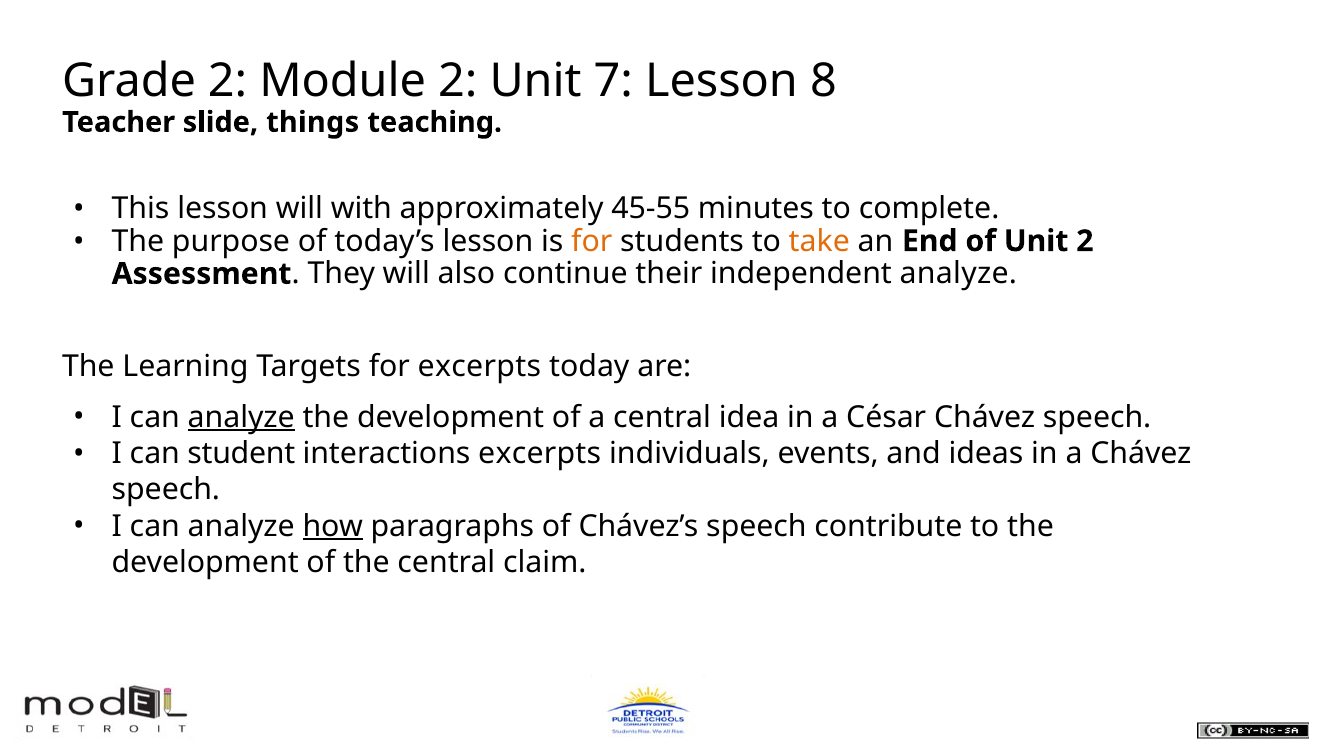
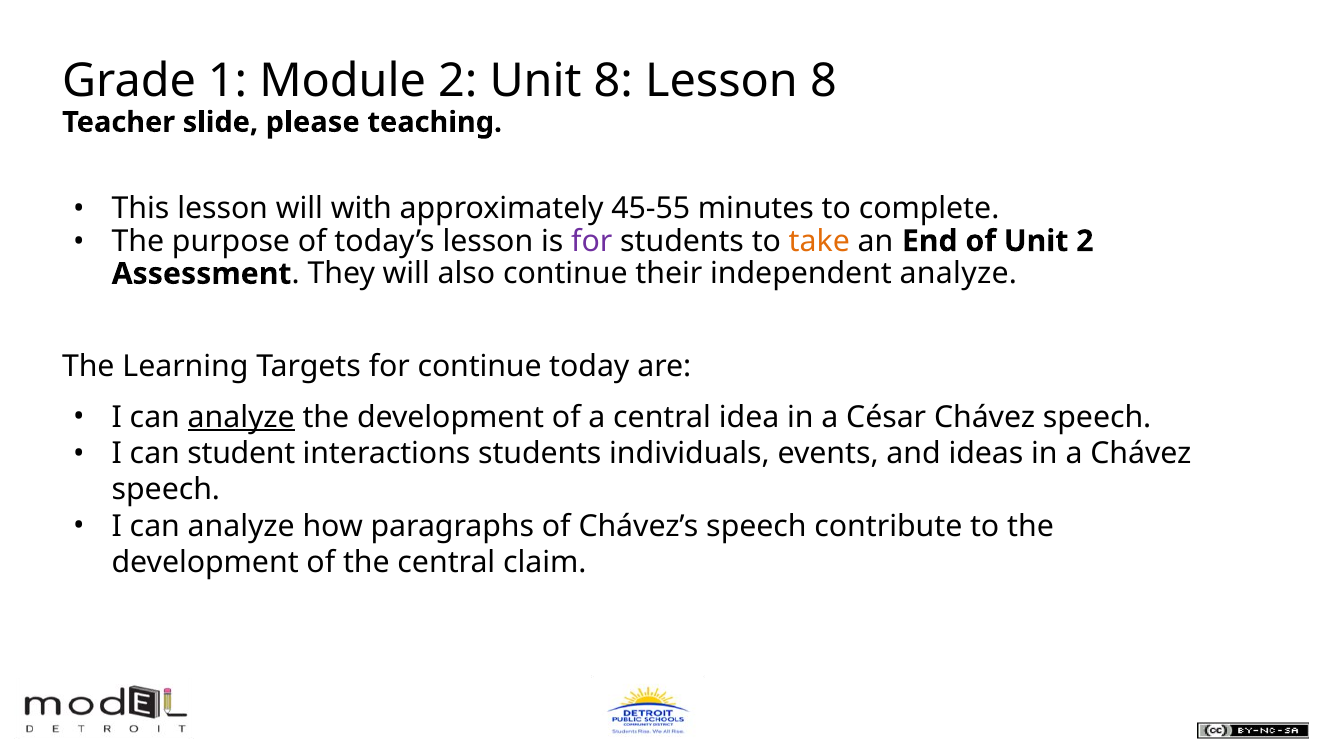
Grade 2: 2 -> 1
Unit 7: 7 -> 8
things: things -> please
for at (592, 241) colour: orange -> purple
for excerpts: excerpts -> continue
interactions excerpts: excerpts -> students
how underline: present -> none
